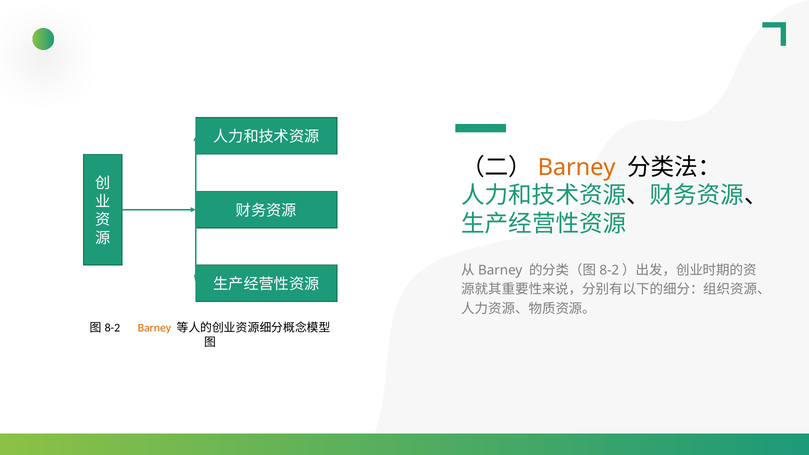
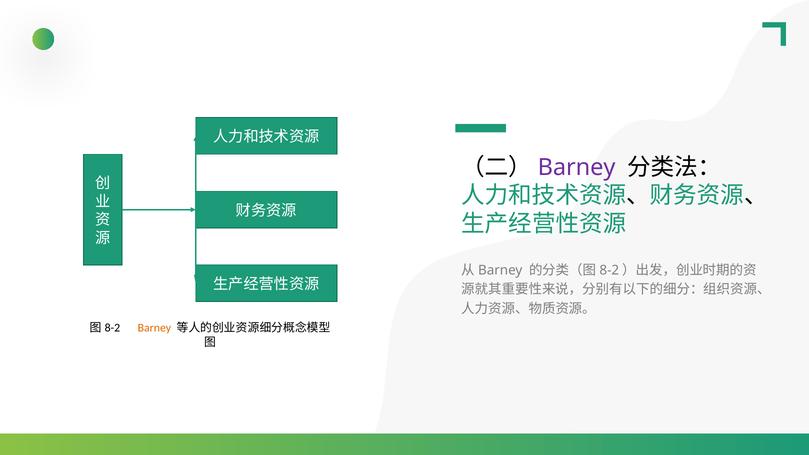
Barney at (577, 167) colour: orange -> purple
